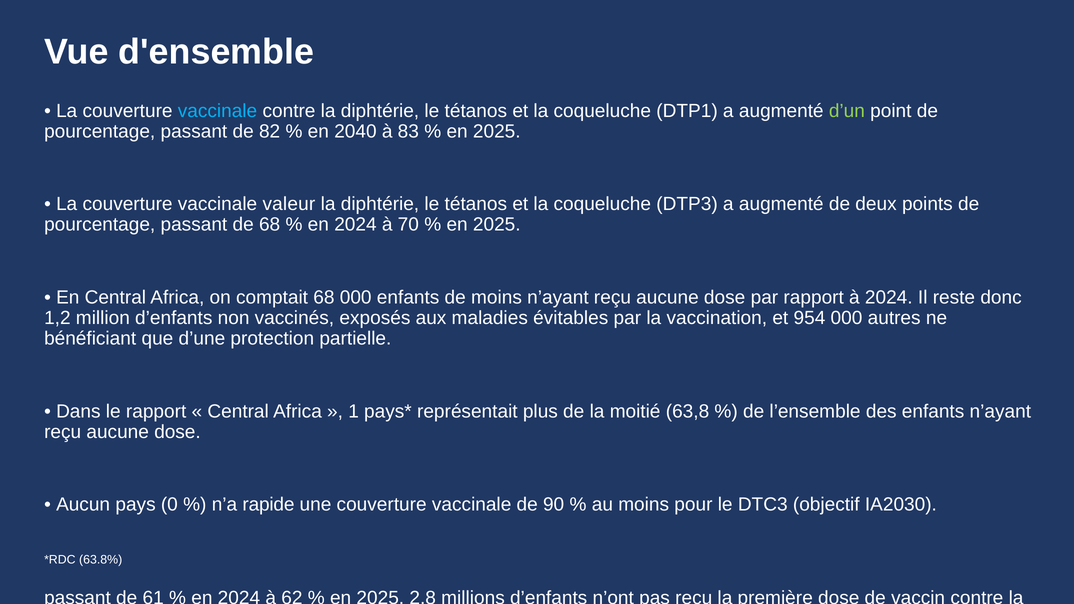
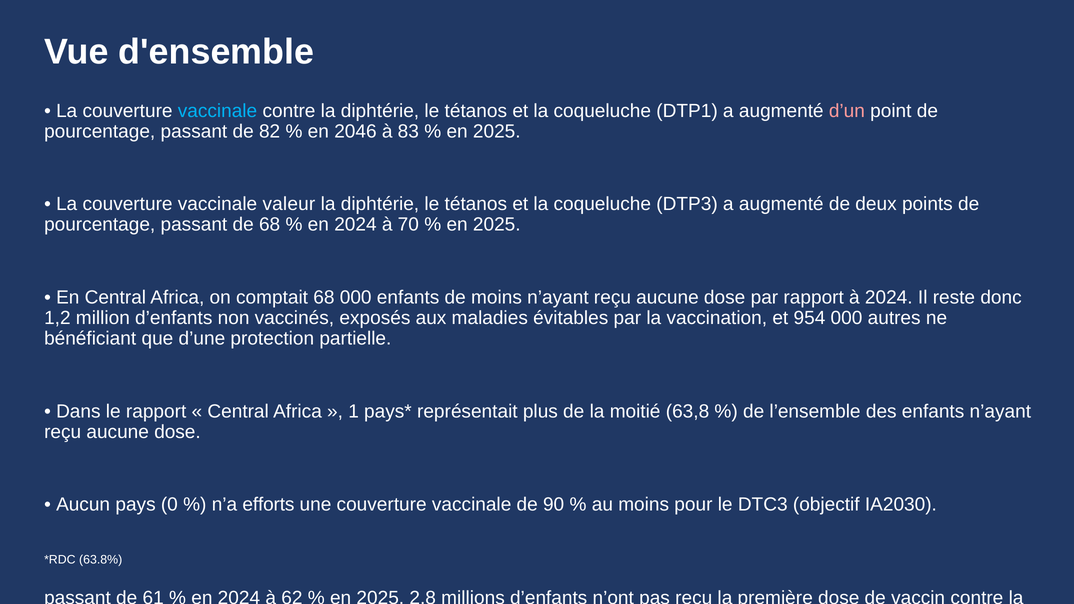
d’un at (847, 111) colour: light green -> pink
2040: 2040 -> 2046
rapide: rapide -> efforts
